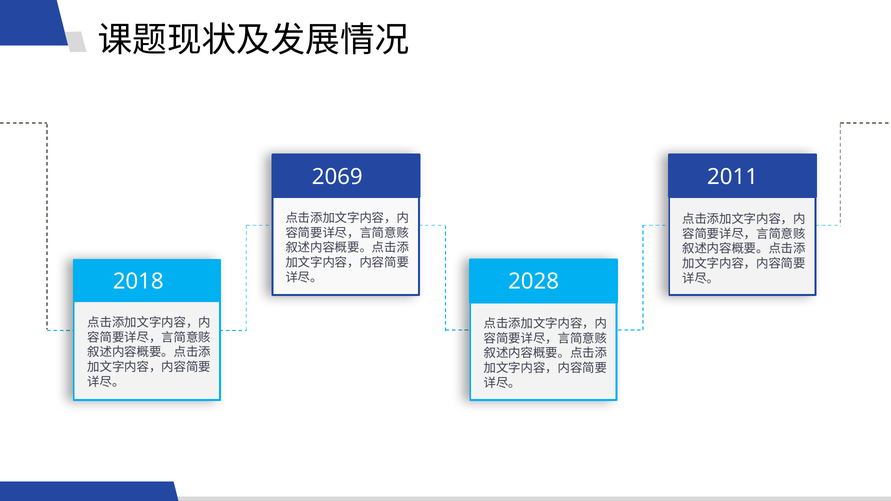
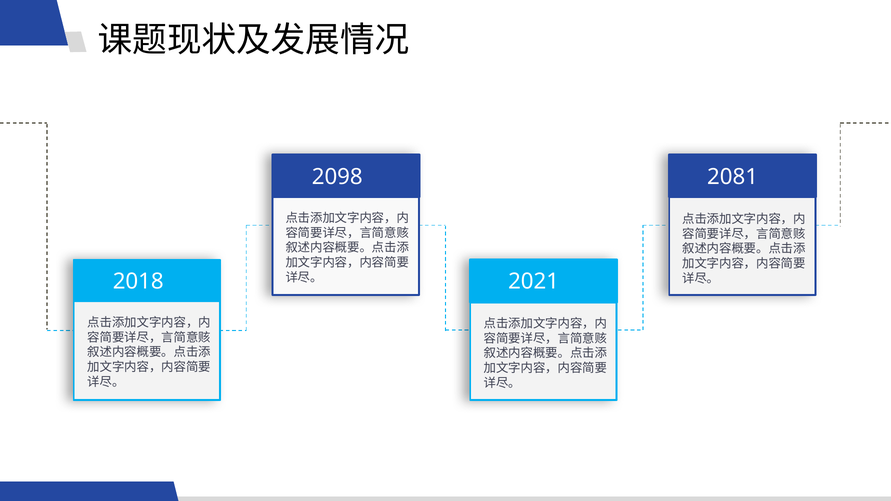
2069: 2069 -> 2098
2011: 2011 -> 2081
2028: 2028 -> 2021
